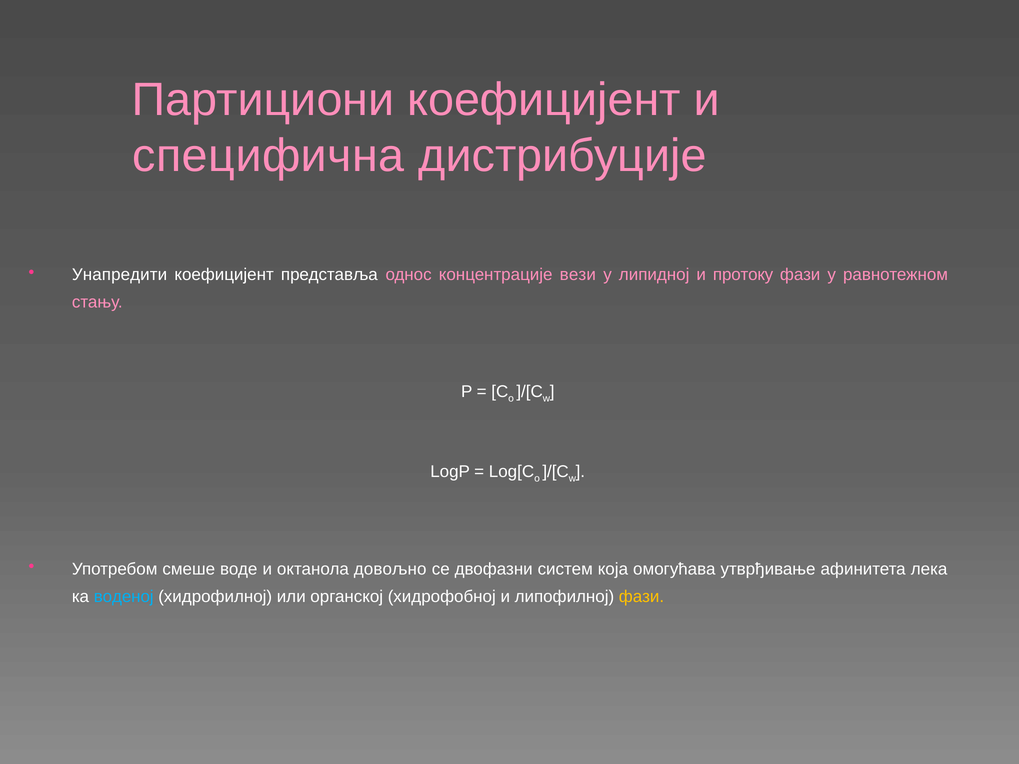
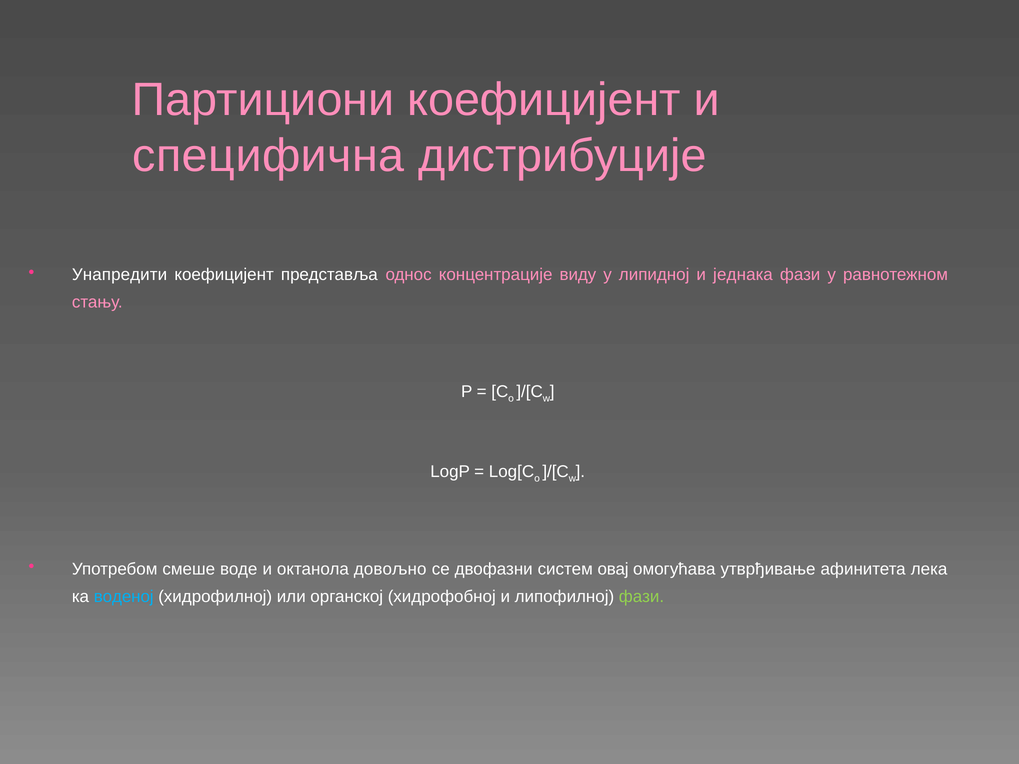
вези: вези -> виду
протоку: протоку -> једнака
која: која -> овај
фази at (641, 597) colour: yellow -> light green
